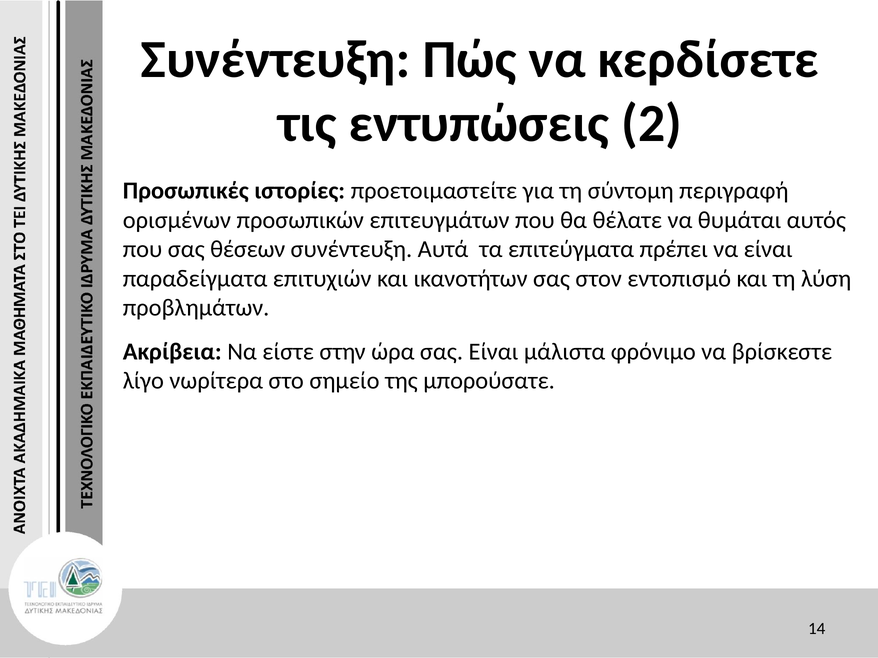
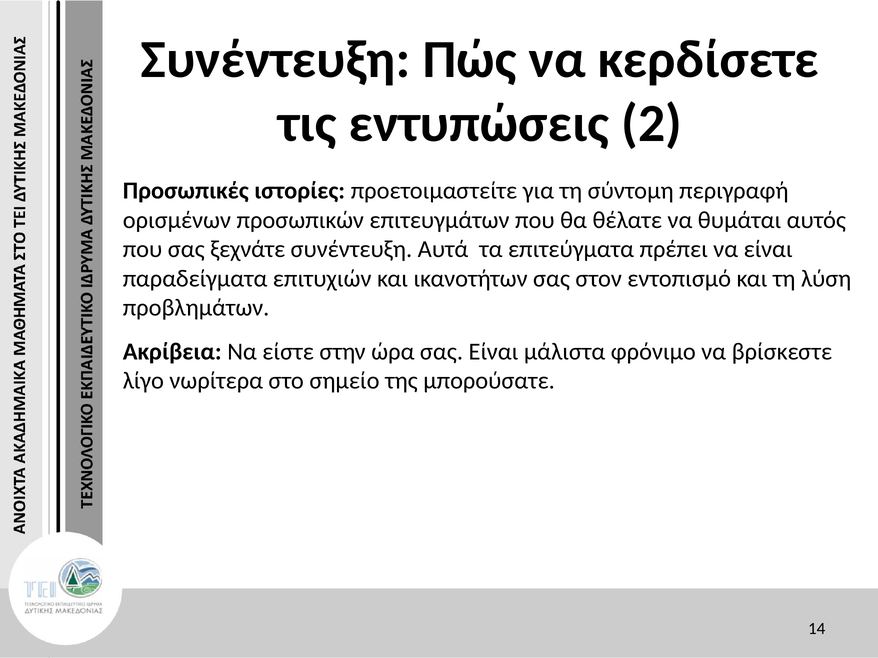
θέσεων: θέσεων -> ξεχνάτε
